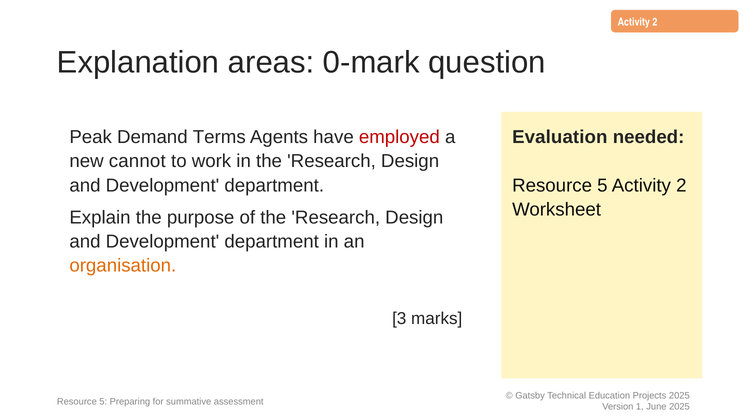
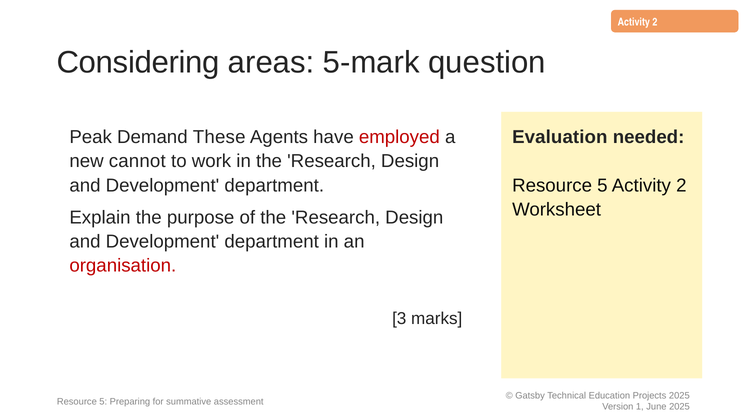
Explanation: Explanation -> Considering
0-mark: 0-mark -> 5-mark
Terms: Terms -> These
organisation colour: orange -> red
